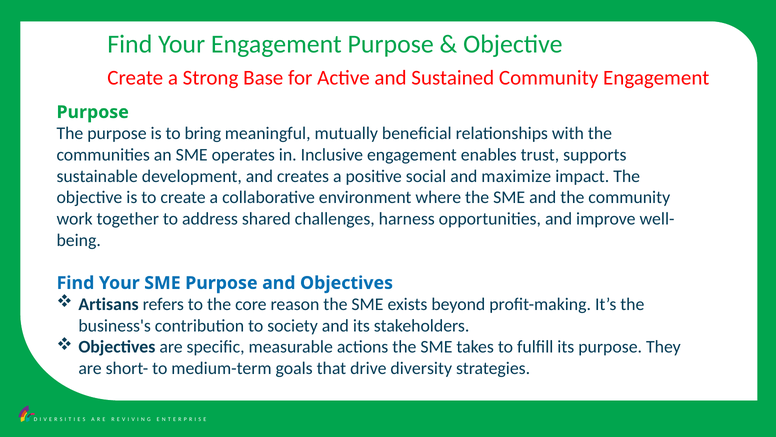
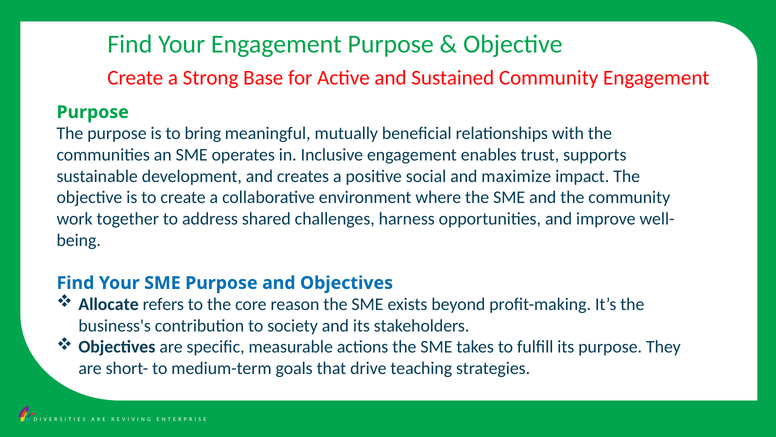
Artisans: Artisans -> Allocate
diversity: diversity -> teaching
